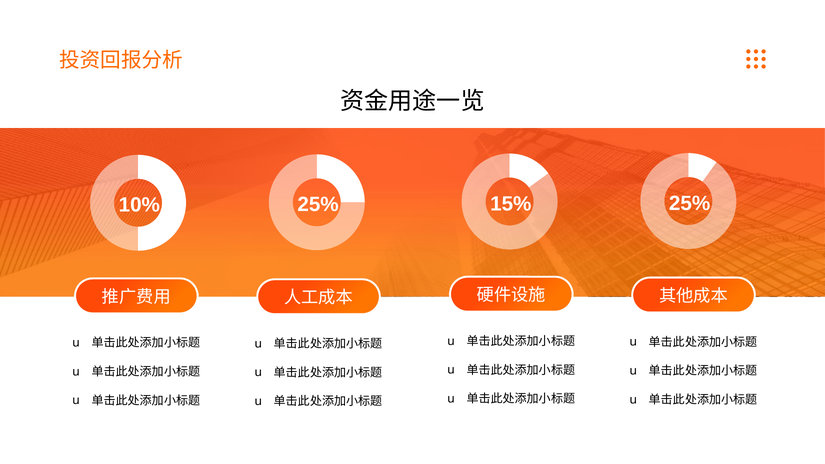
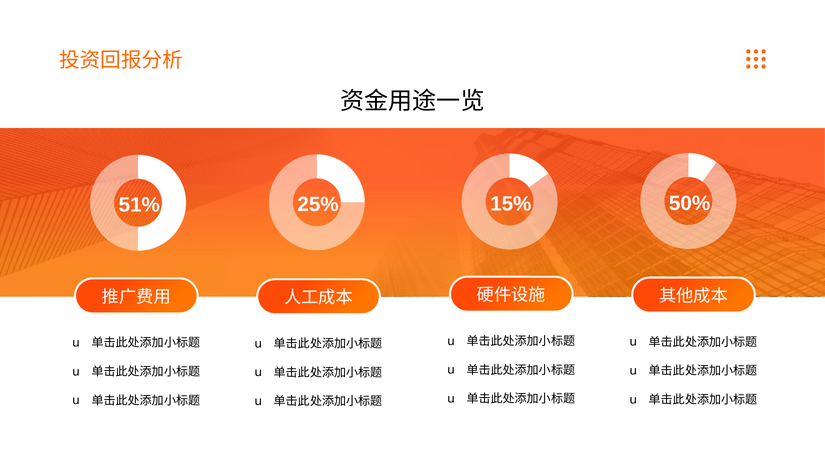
10%: 10% -> 51%
15% 25%: 25% -> 50%
